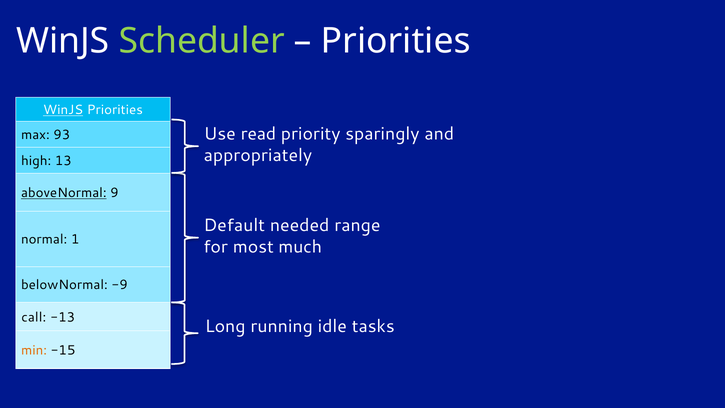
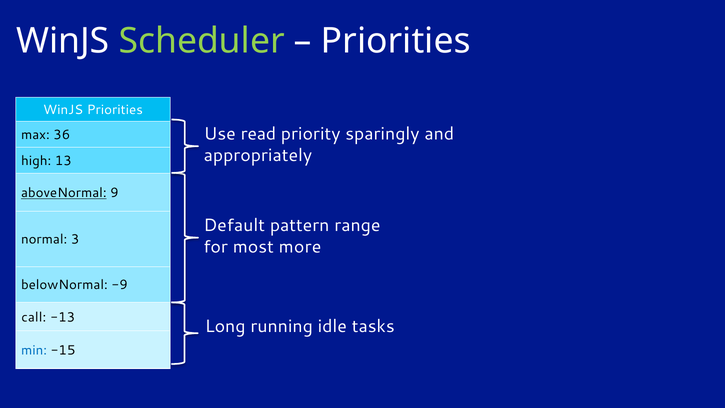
WinJS at (63, 110) underline: present -> none
93: 93 -> 36
needed: needed -> pattern
1: 1 -> 3
much: much -> more
min colour: orange -> blue
